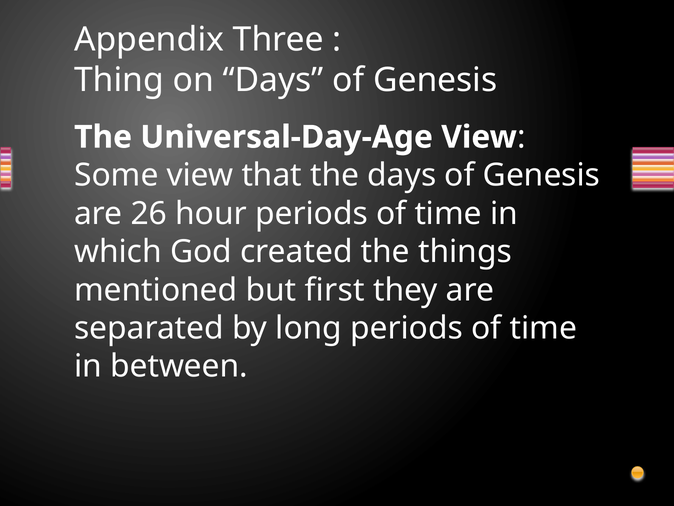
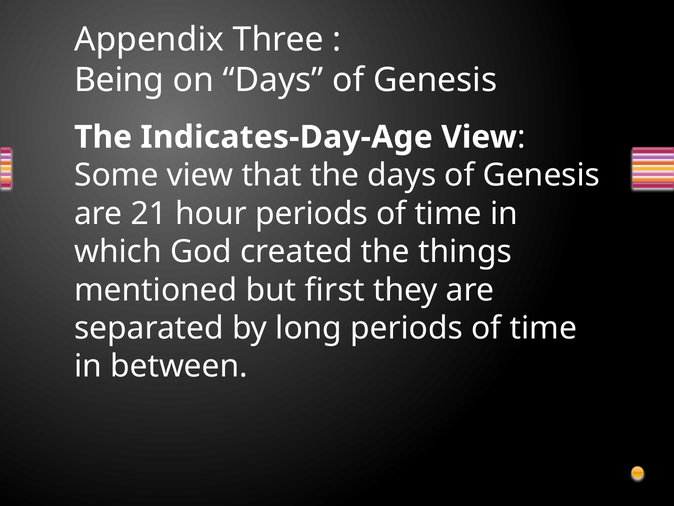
Thing: Thing -> Being
Universal-Day-Age: Universal-Day-Age -> Indicates-Day-Age
26: 26 -> 21
